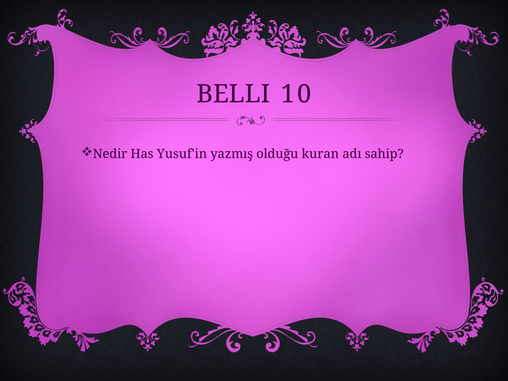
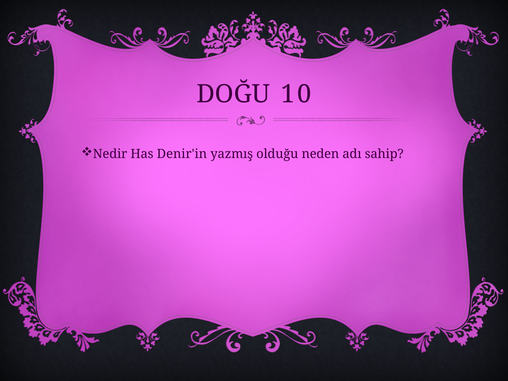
BELLI: BELLI -> DOĞU
Yusuf'in: Yusuf'in -> Denir'in
kuran: kuran -> neden
